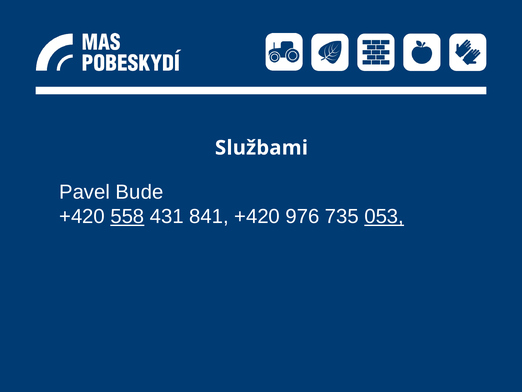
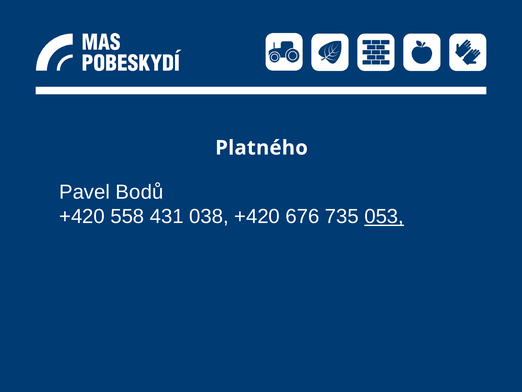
Službami: Službami -> Platného
Bude: Bude -> Bodů
558 underline: present -> none
841: 841 -> 038
976: 976 -> 676
